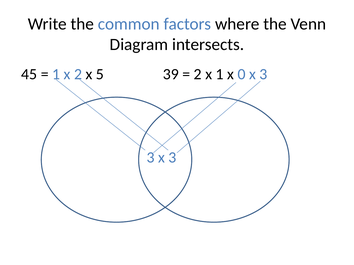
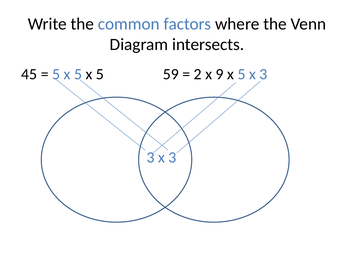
1 at (56, 74): 1 -> 5
2 at (78, 74): 2 -> 5
39: 39 -> 59
x 1: 1 -> 9
0 at (242, 74): 0 -> 5
